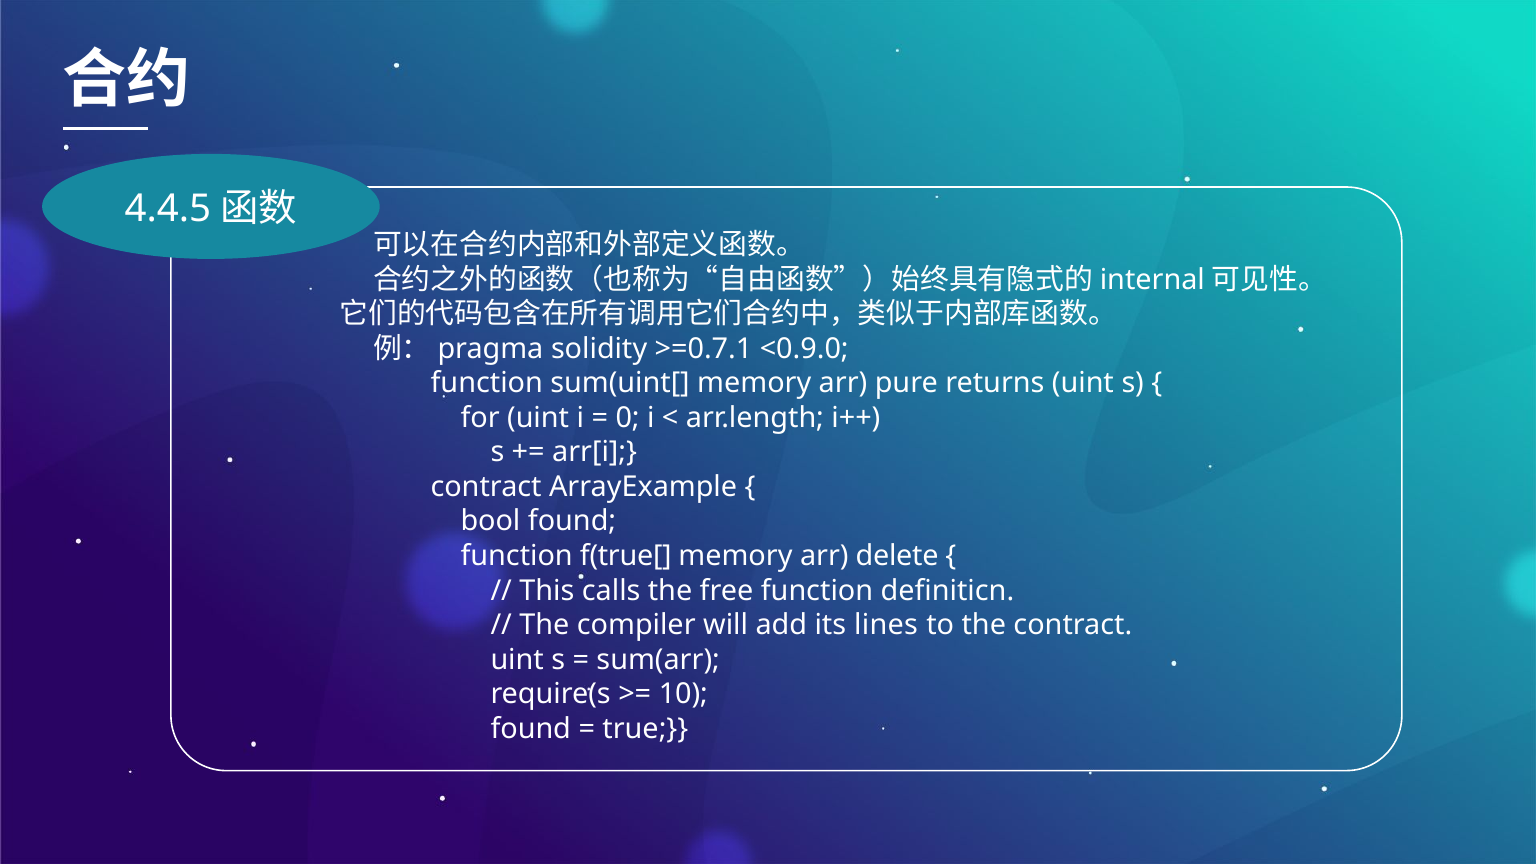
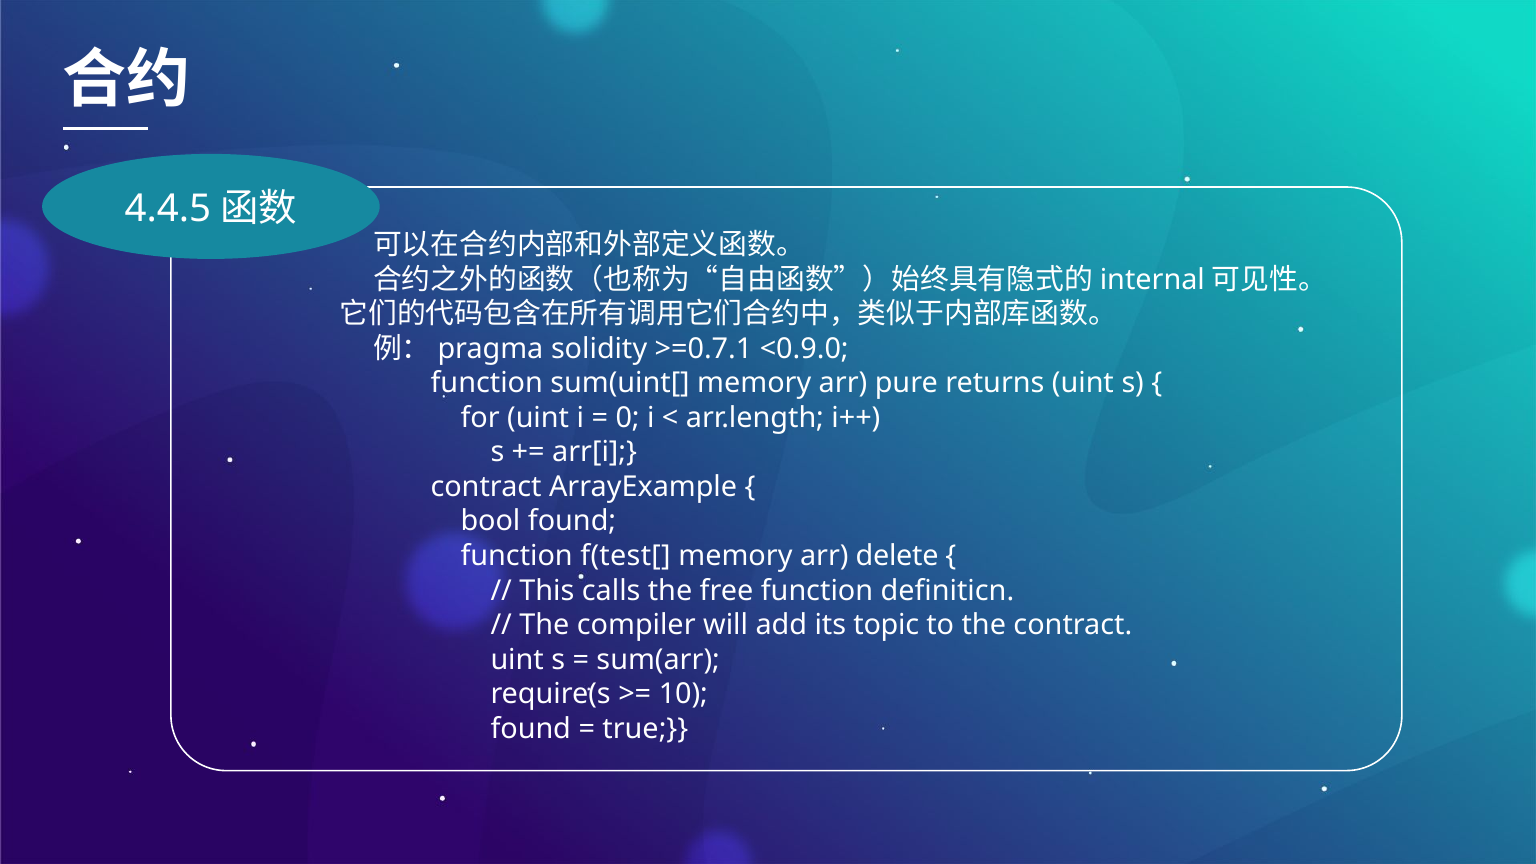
f(true[: f(true[ -> f(test[
lines: lines -> topic
